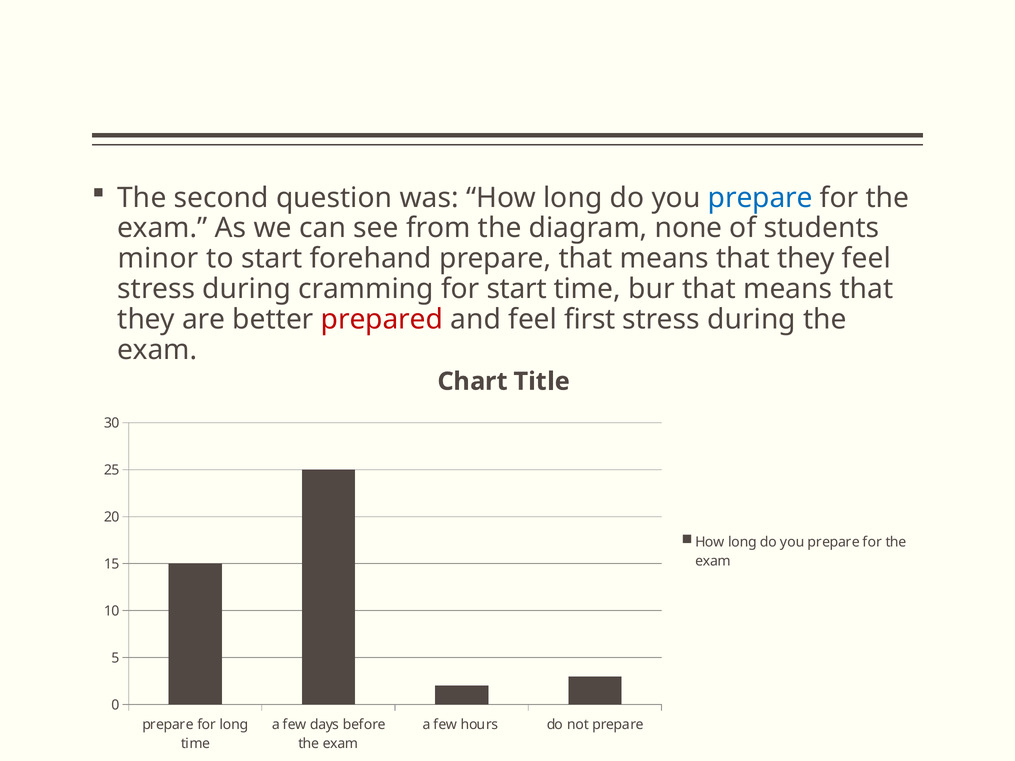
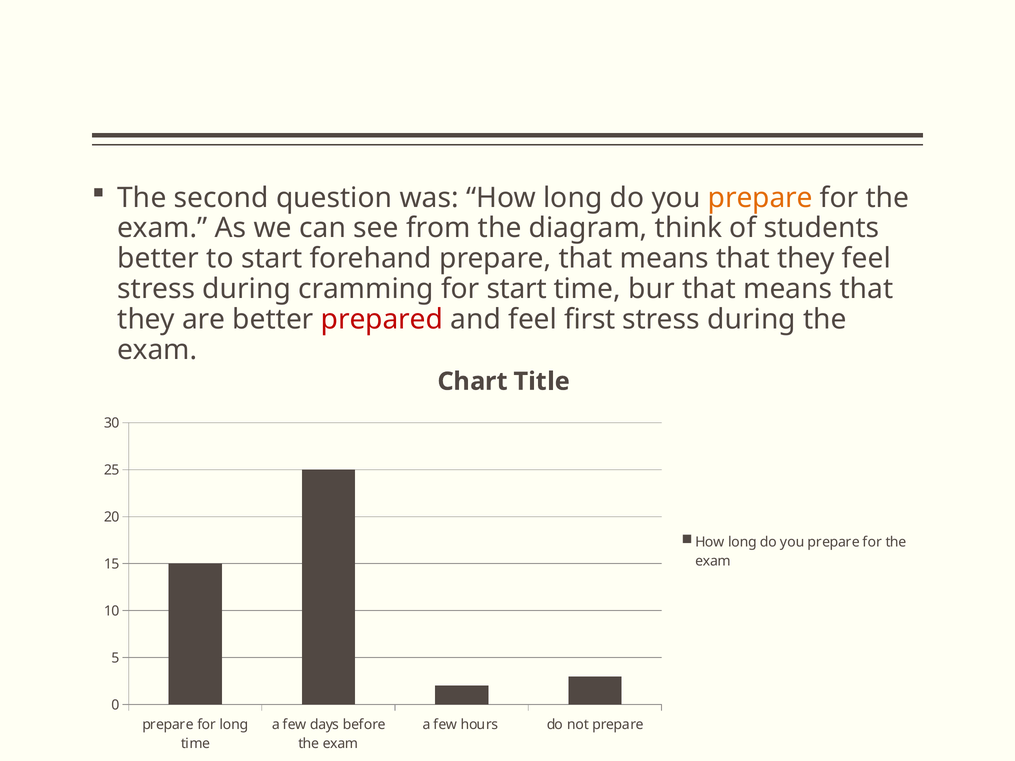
prepare at (760, 198) colour: blue -> orange
none: none -> think
minor at (158, 259): minor -> better
